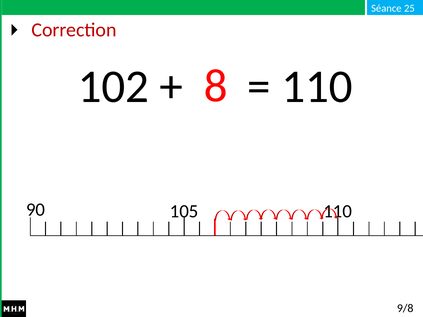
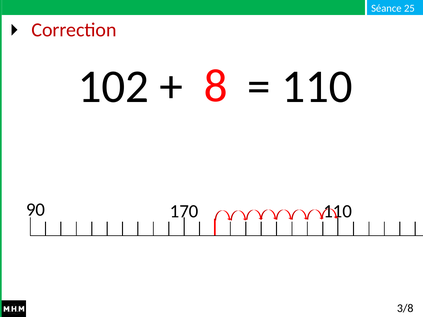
105: 105 -> 170
9/8: 9/8 -> 3/8
